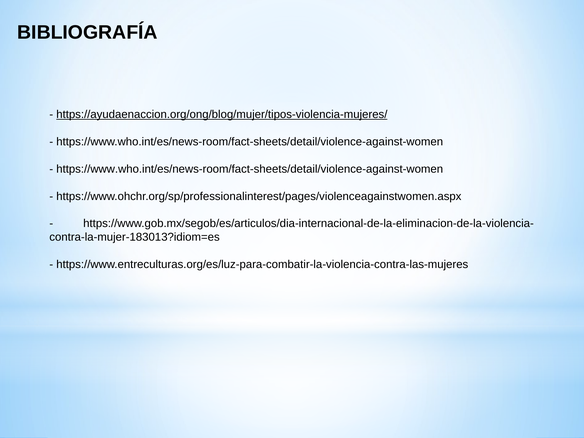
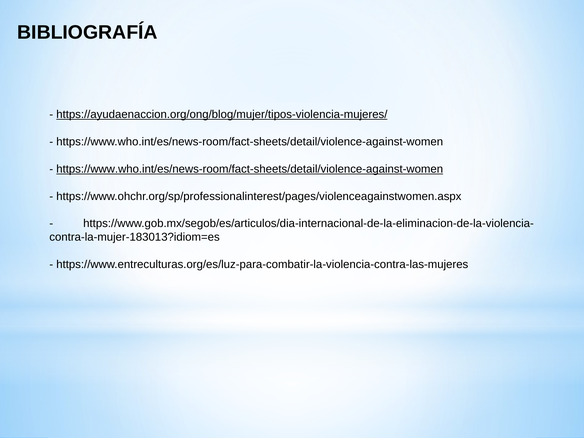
https://www.who.int/es/news-room/fact-sheets/detail/violence-against-women at (250, 169) underline: none -> present
